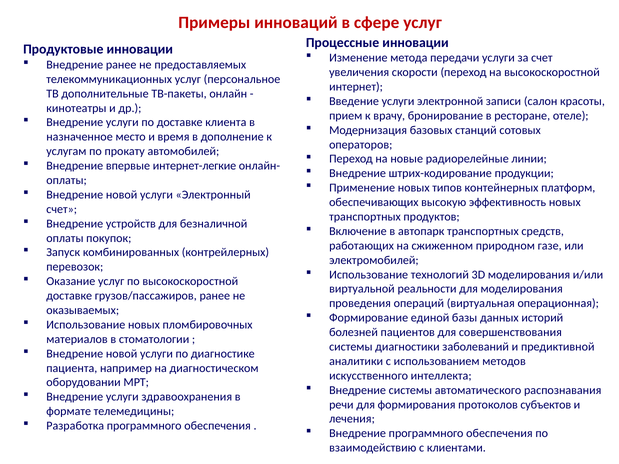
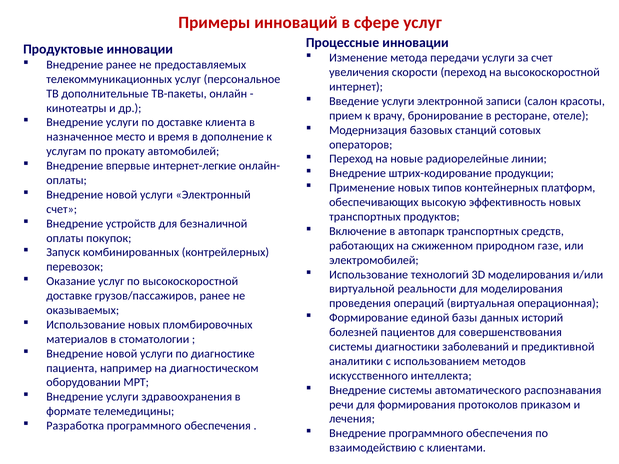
субъектов: субъектов -> приказом
